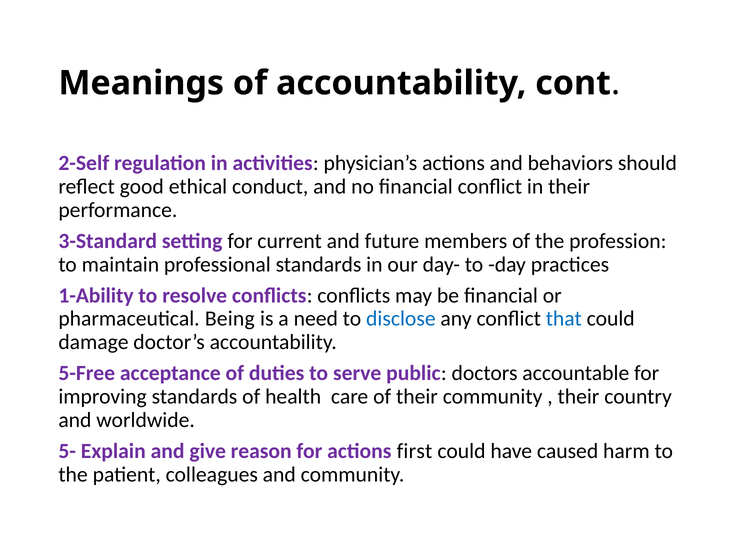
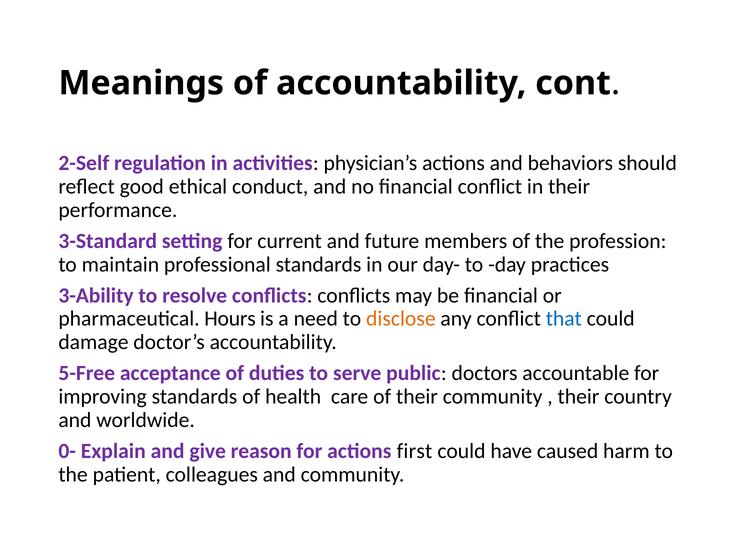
1-Ability: 1-Ability -> 3-Ability
Being: Being -> Hours
disclose colour: blue -> orange
5-: 5- -> 0-
